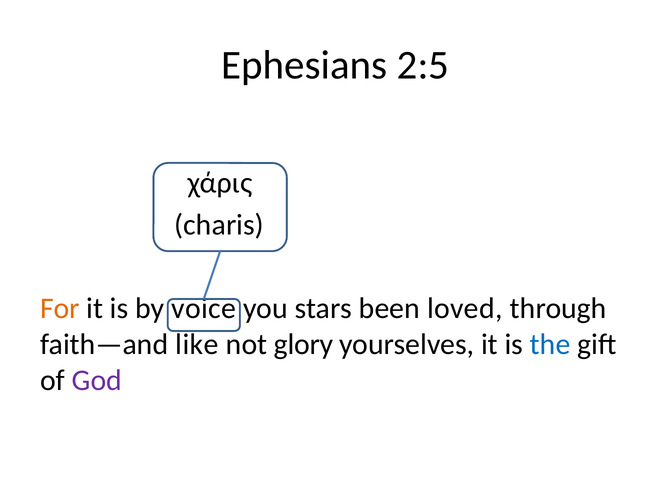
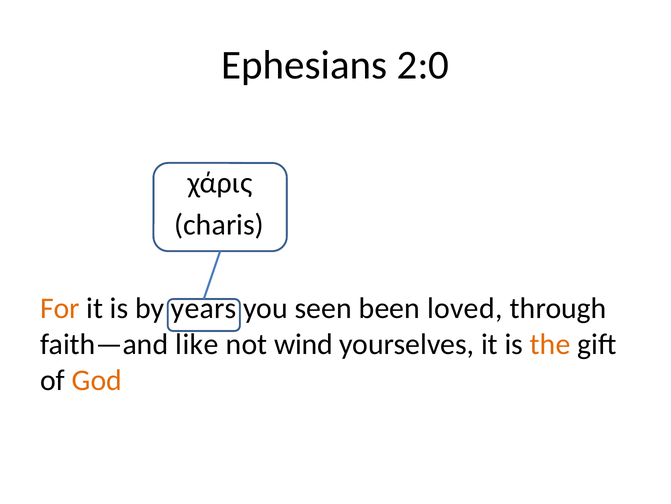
2:5: 2:5 -> 2:0
voice: voice -> years
stars: stars -> seen
glory: glory -> wind
the colour: blue -> orange
God colour: purple -> orange
